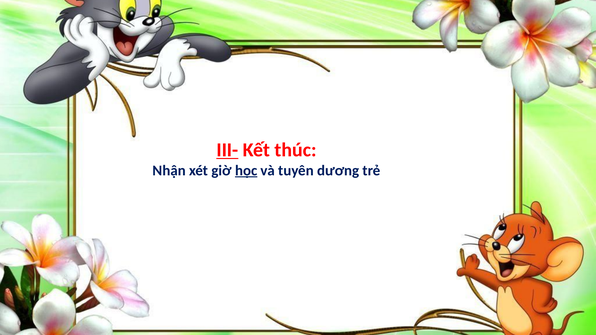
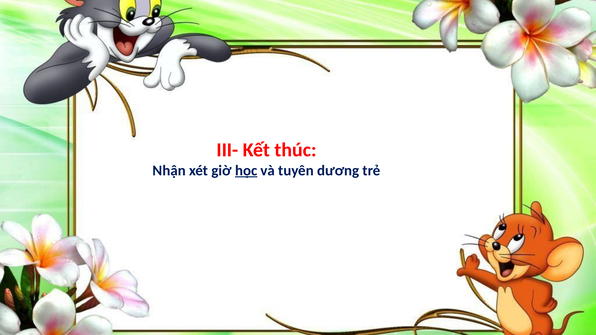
III- underline: present -> none
